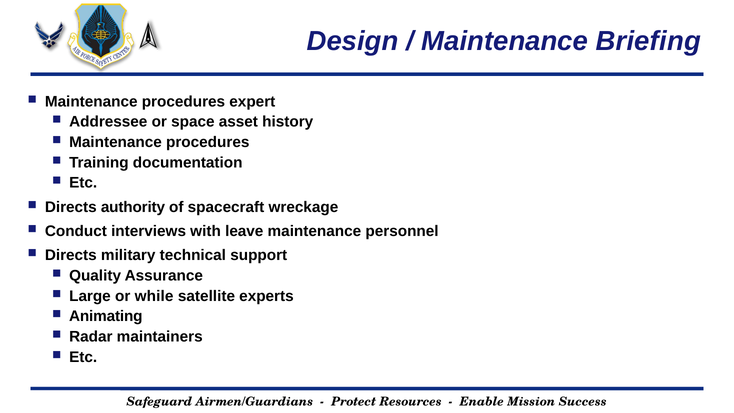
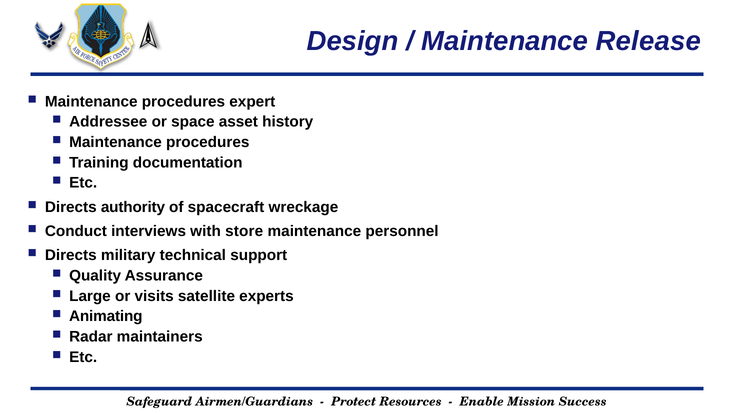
Briefing: Briefing -> Release
leave: leave -> store
while: while -> visits
